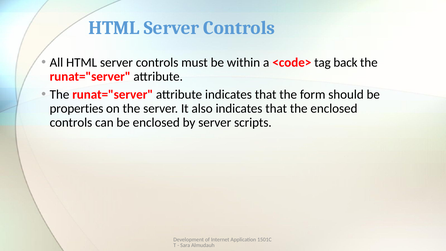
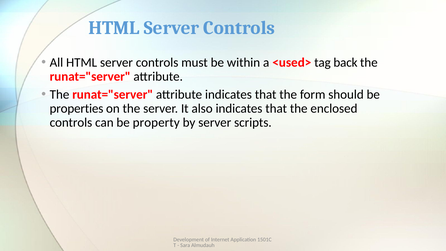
<code>: <code> -> <used>
be enclosed: enclosed -> property
